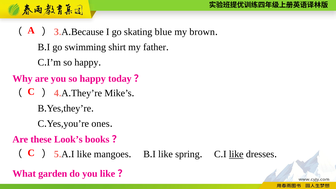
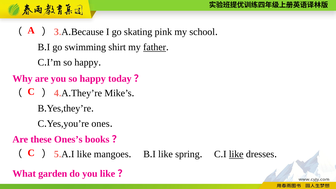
blue: blue -> pink
brown: brown -> school
father underline: none -> present
Look’s: Look’s -> Ones’s
